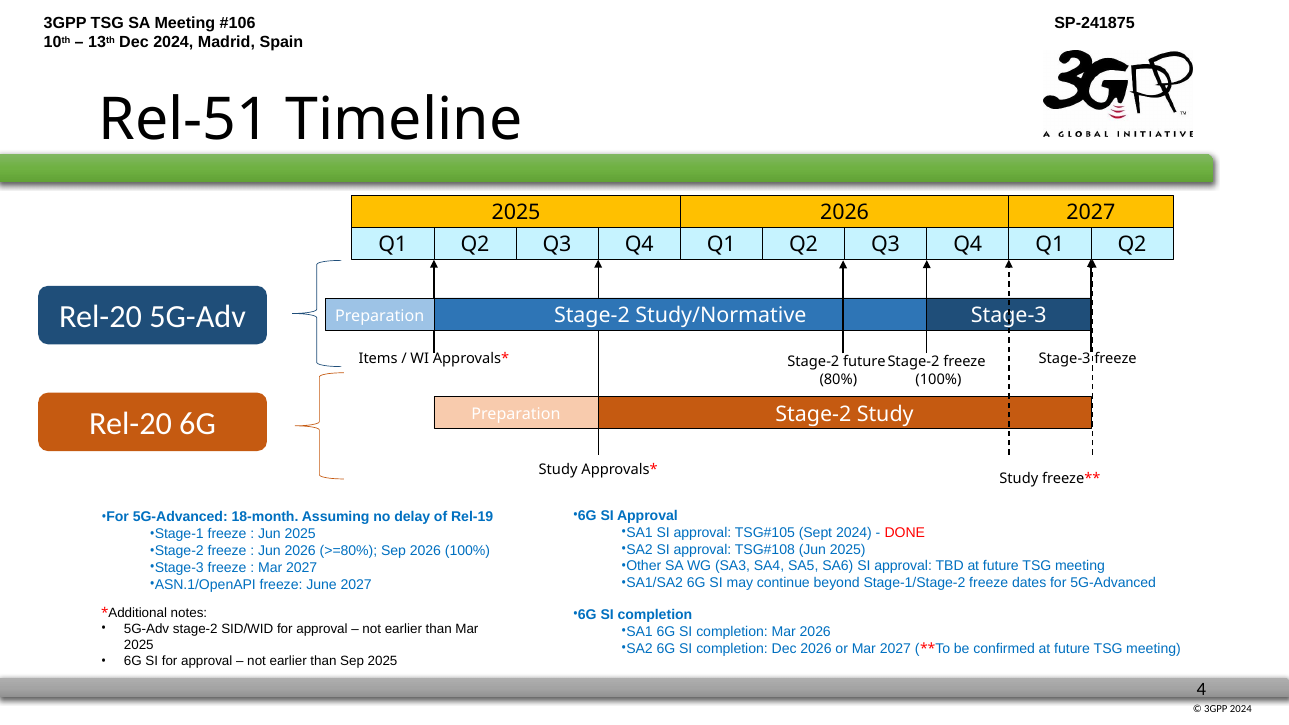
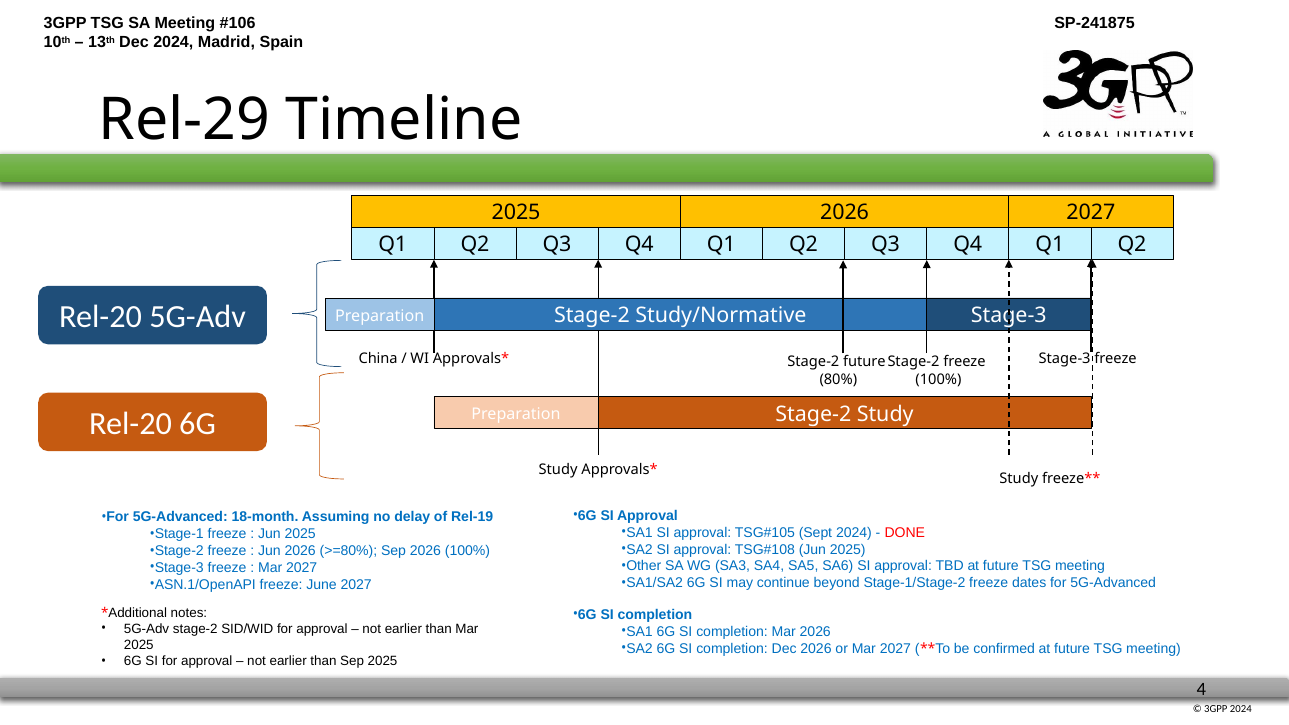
Rel-51: Rel-51 -> Rel-29
Items: Items -> China
